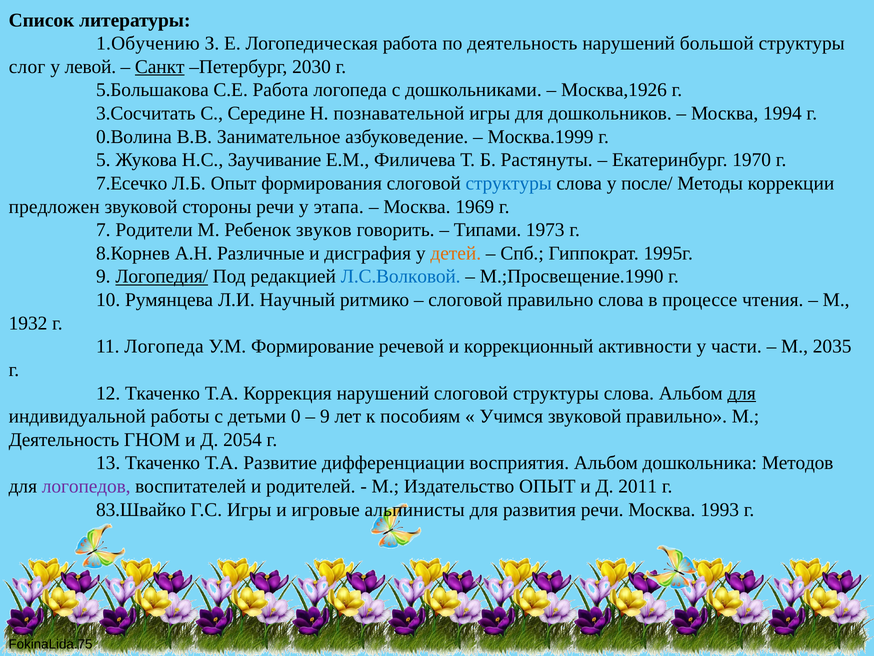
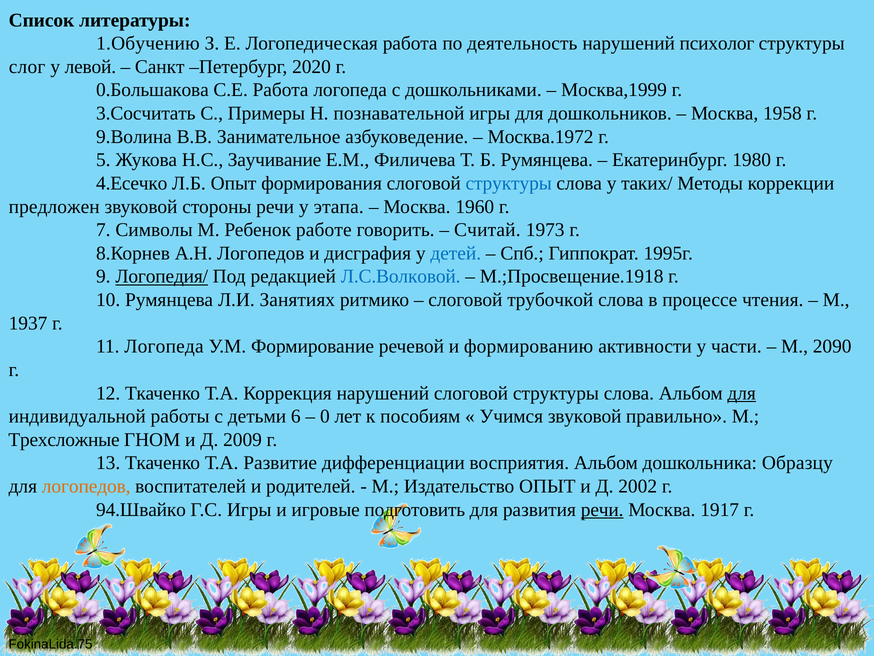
большой: большой -> психолог
Санкт underline: present -> none
2030: 2030 -> 2020
5.Большакова: 5.Большакова -> 0.Большакова
Москва,1926: Москва,1926 -> Москва,1999
Середине: Середине -> Примеры
1994: 1994 -> 1958
0.Волина: 0.Волина -> 9.Волина
Москва.1999: Москва.1999 -> Москва.1972
Б Растянуты: Растянуты -> Румянцева
1970: 1970 -> 1980
7.Есечко: 7.Есечко -> 4.Есечко
после/: после/ -> таких/
1969: 1969 -> 1960
Родители: Родители -> Символы
звуков: звуков -> работе
Типами: Типами -> Считай
А.Н Различные: Различные -> Логопедов
детей colour: orange -> blue
М.;Просвещение.1990: М.;Просвещение.1990 -> М.;Просвещение.1918
Научный: Научный -> Занятиях
слоговой правильно: правильно -> трубочкой
1932: 1932 -> 1937
коррекционный: коррекционный -> формированию
2035: 2035 -> 2090
0: 0 -> 6
9 at (325, 416): 9 -> 0
Деятельность at (64, 439): Деятельность -> Трехсложные
2054: 2054 -> 2009
Методов: Методов -> Образцу
логопедов at (86, 486) colour: purple -> orange
2011: 2011 -> 2002
83.Швайко: 83.Швайко -> 94.Швайко
альпинисты: альпинисты -> подготовить
речи at (602, 509) underline: none -> present
1993: 1993 -> 1917
